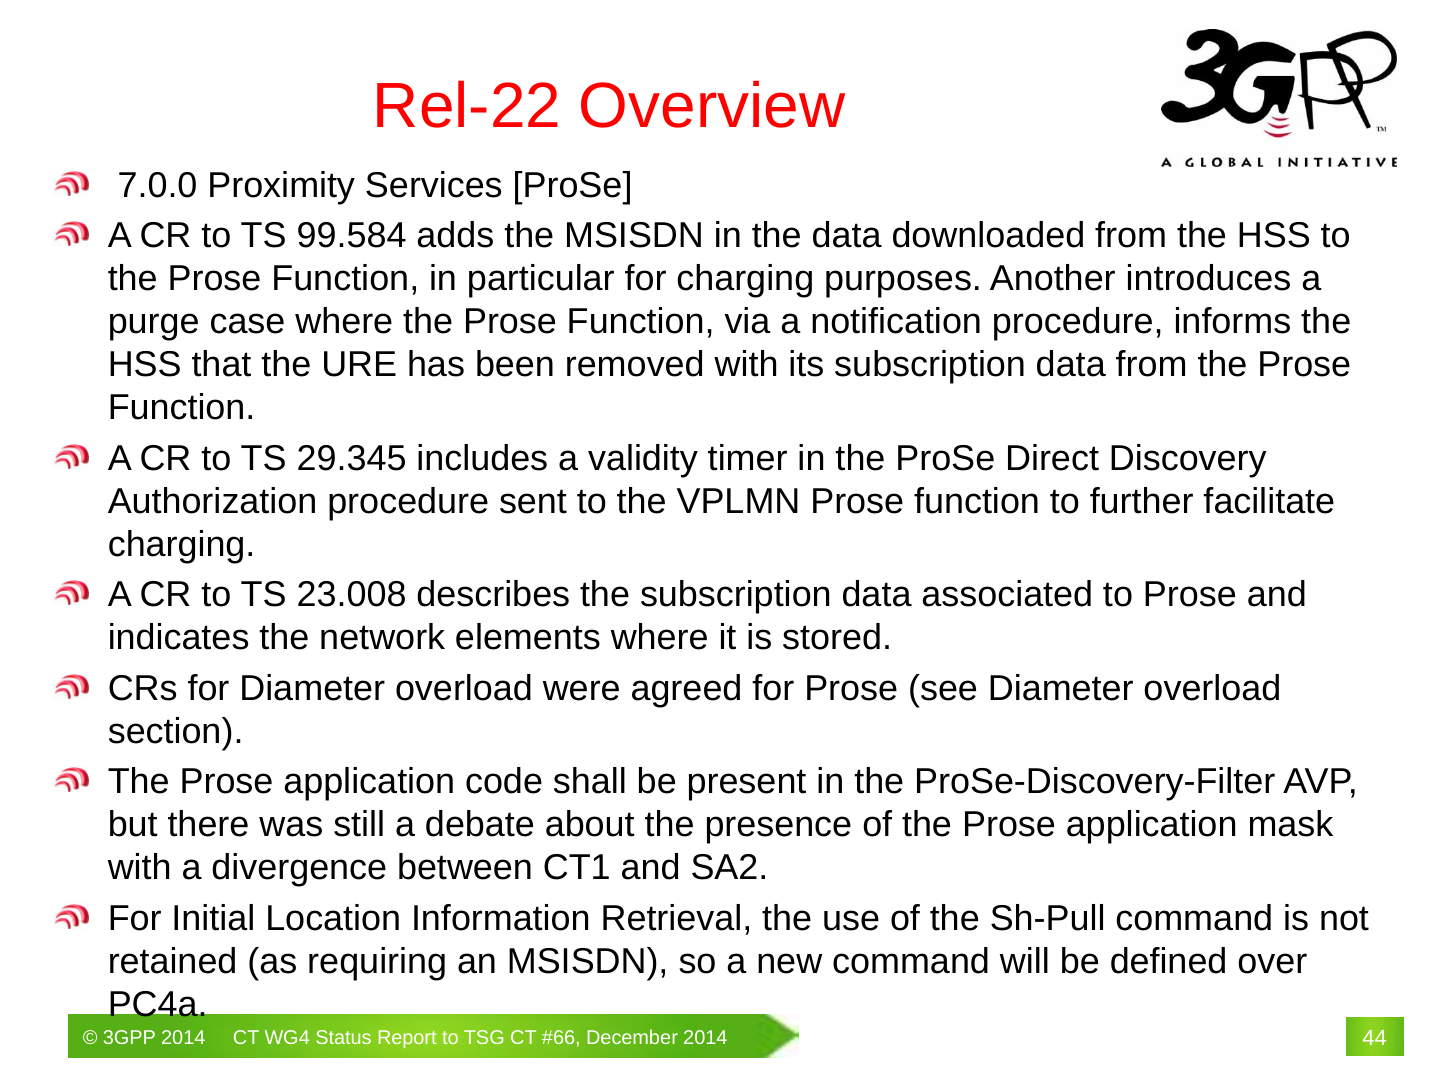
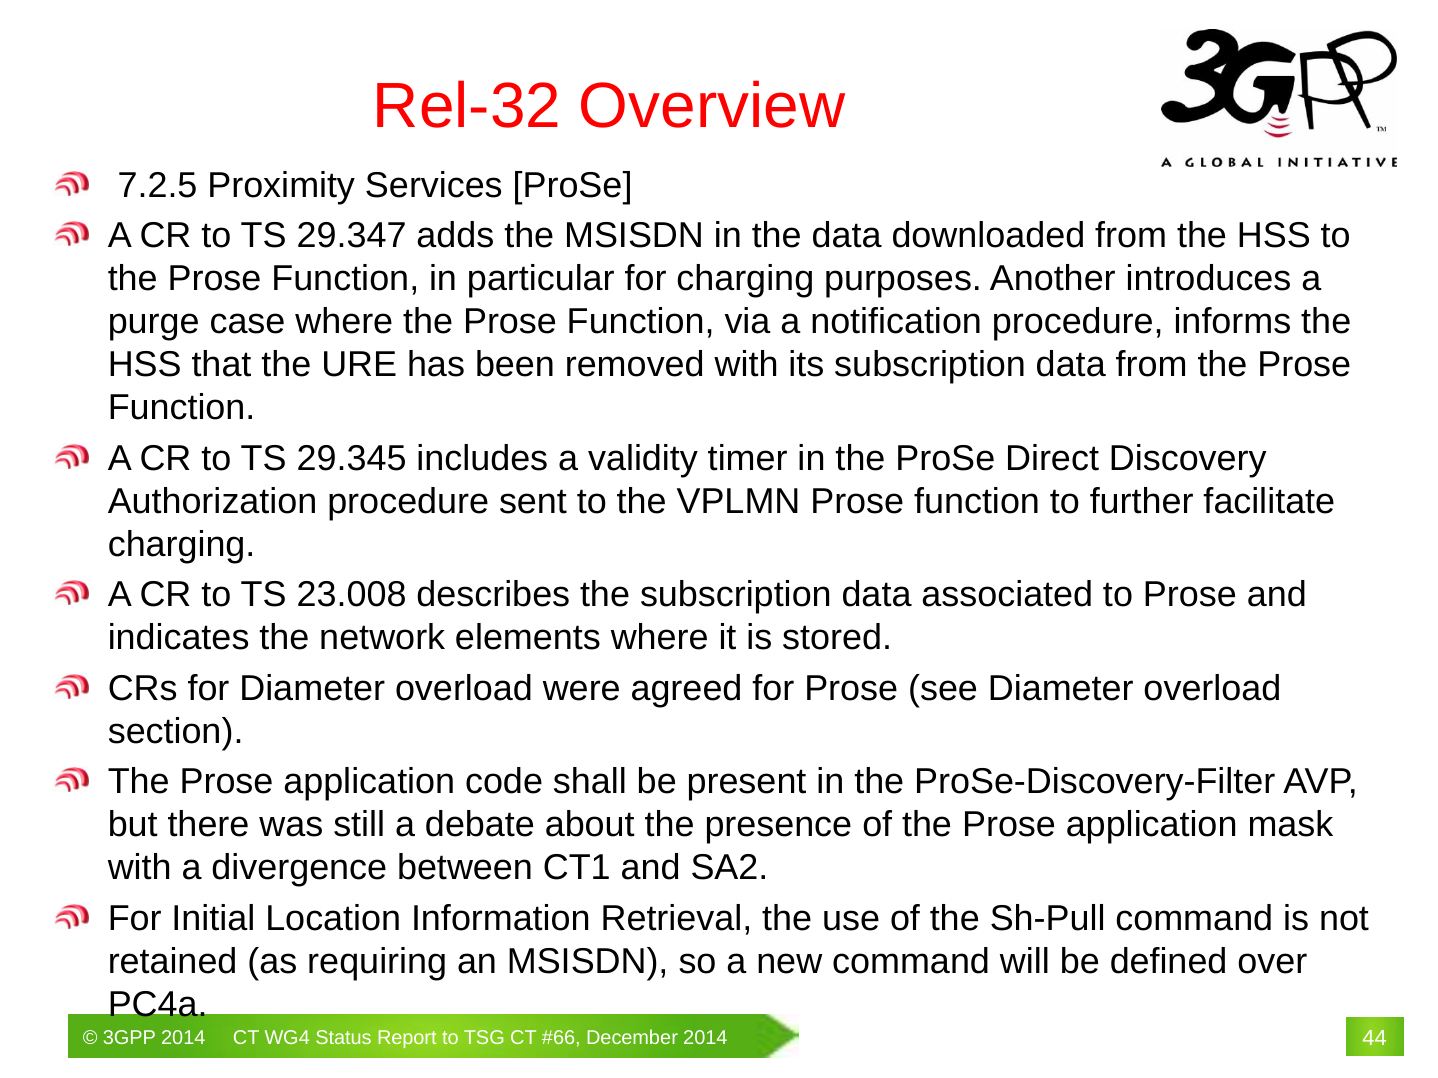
Rel-22: Rel-22 -> Rel-32
7.0.0: 7.0.0 -> 7.2.5
99.584: 99.584 -> 29.347
